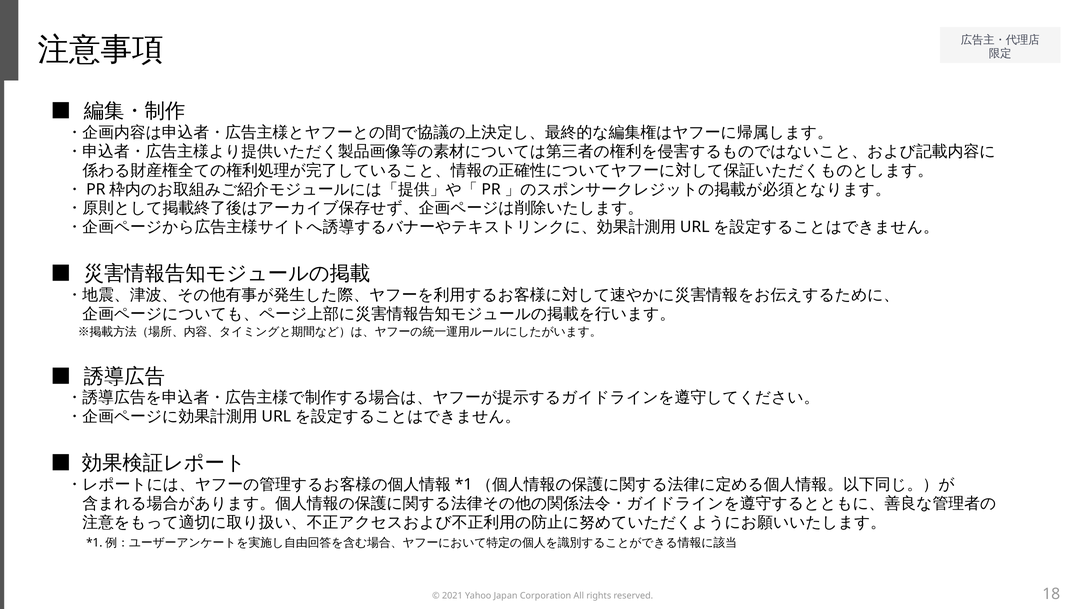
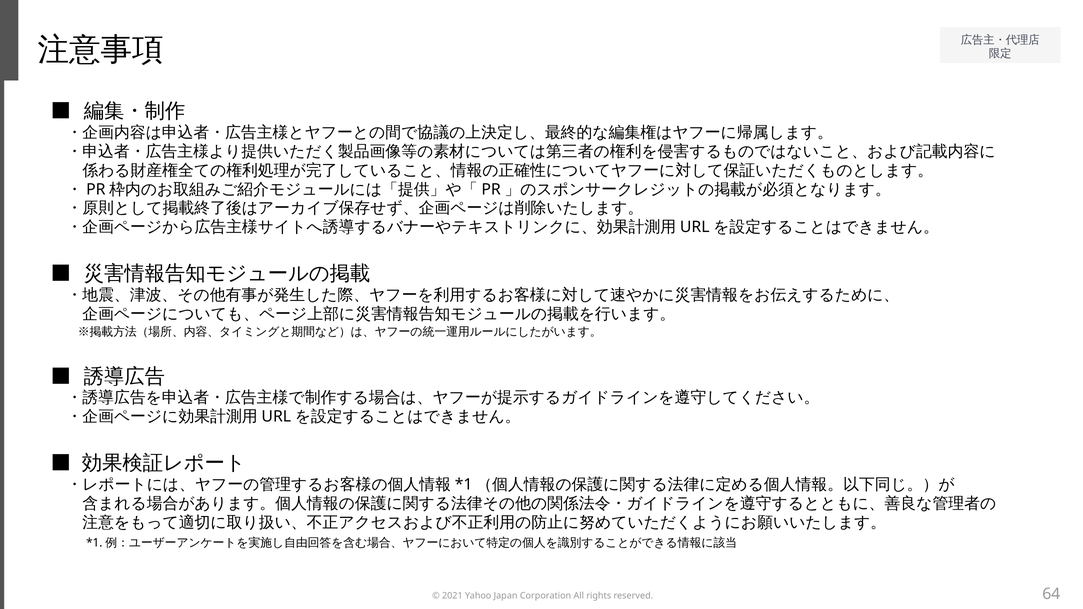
18: 18 -> 64
